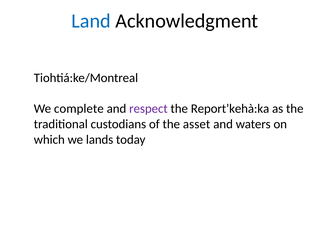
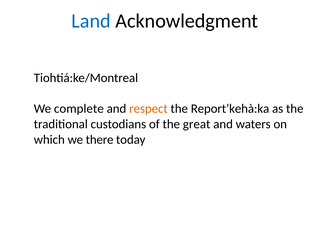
respect colour: purple -> orange
asset: asset -> great
lands: lands -> there
